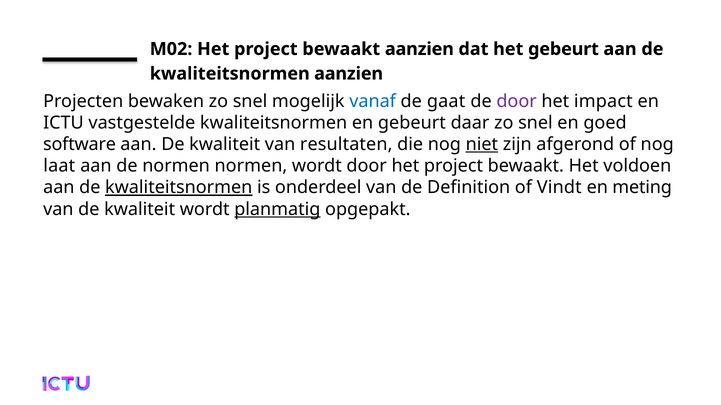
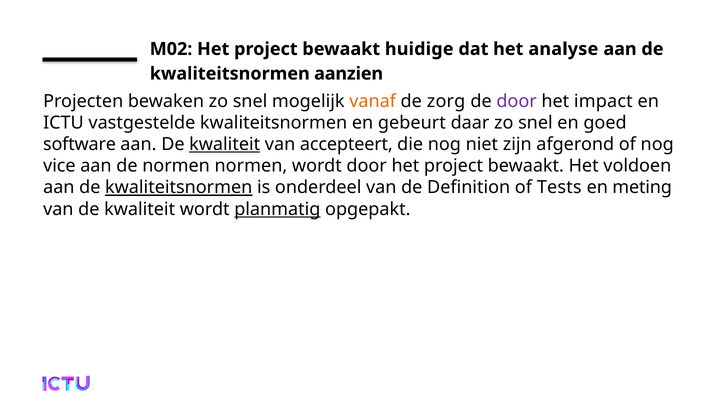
bewaakt aanzien: aanzien -> huidige
het gebeurt: gebeurt -> analyse
vanaf colour: blue -> orange
gaat: gaat -> zorg
kwaliteit at (225, 144) underline: none -> present
resultaten: resultaten -> accepteert
niet underline: present -> none
laat: laat -> vice
Vindt: Vindt -> Tests
